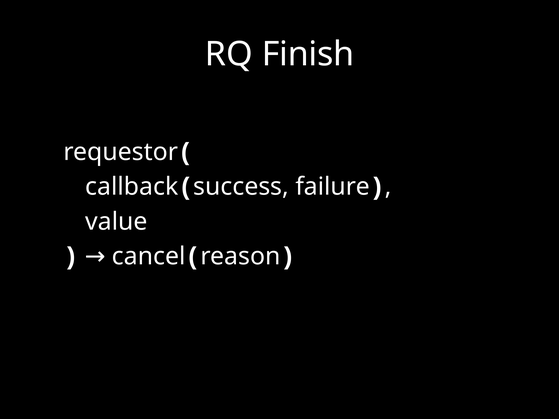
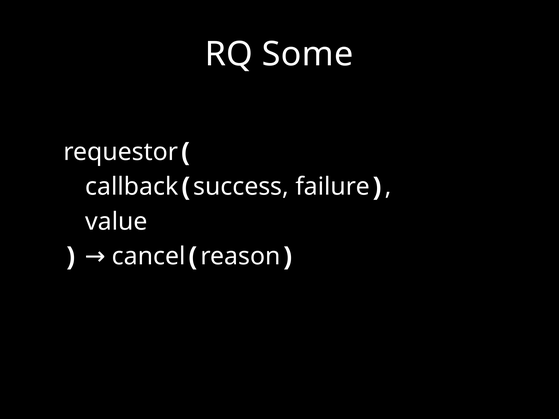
Finish: Finish -> Some
